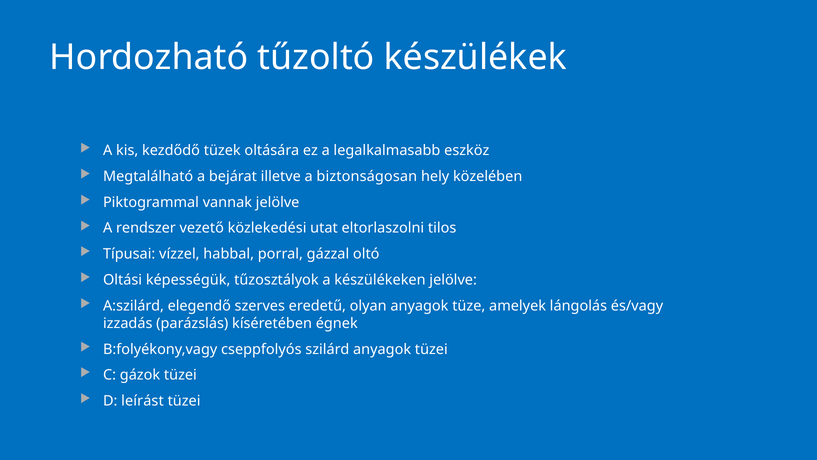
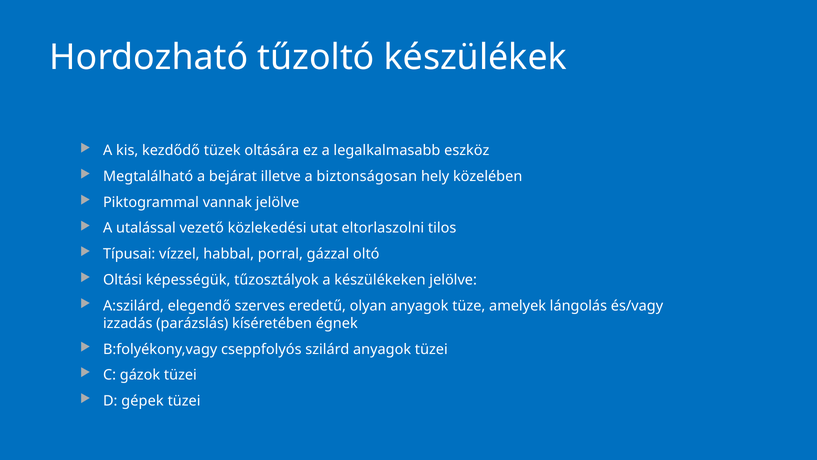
rendszer: rendszer -> utalással
leírást: leírást -> gépek
